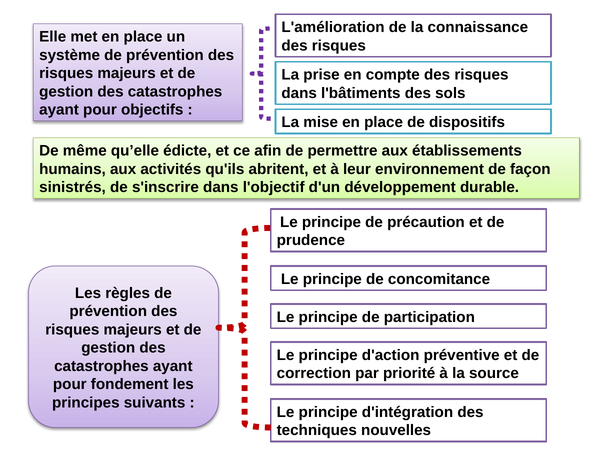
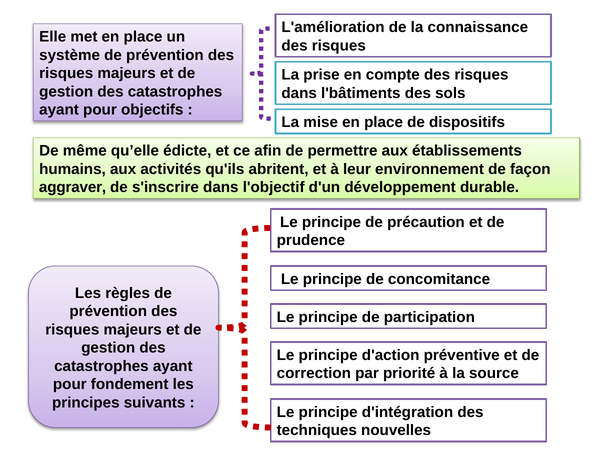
sinistrés: sinistrés -> aggraver
